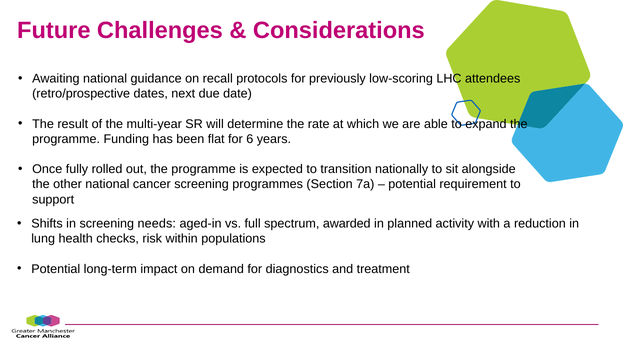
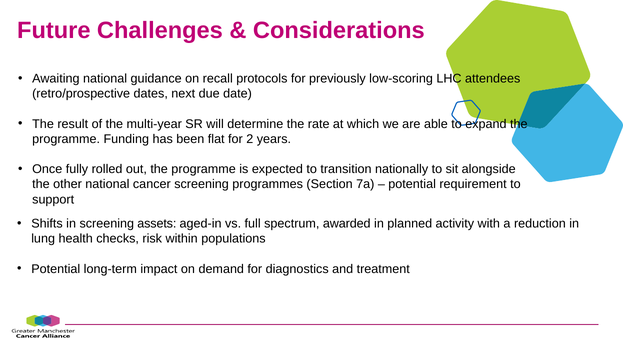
6: 6 -> 2
needs: needs -> assets
